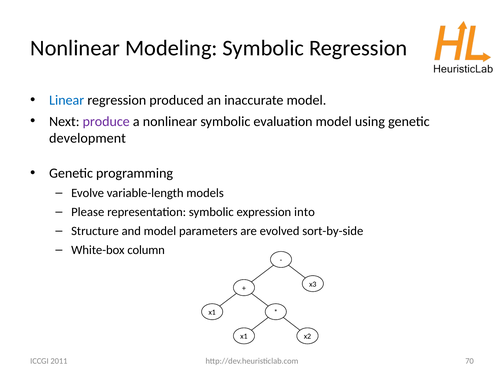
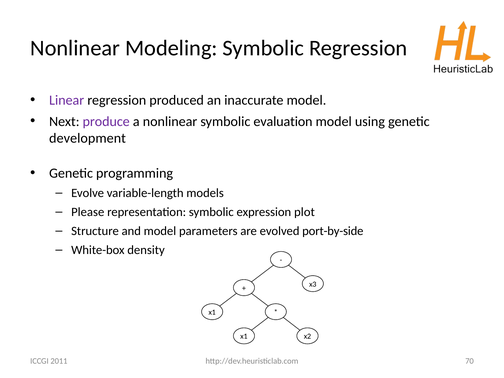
Linear colour: blue -> purple
into: into -> plot
sort-by-side: sort-by-side -> port-by-side
column: column -> density
